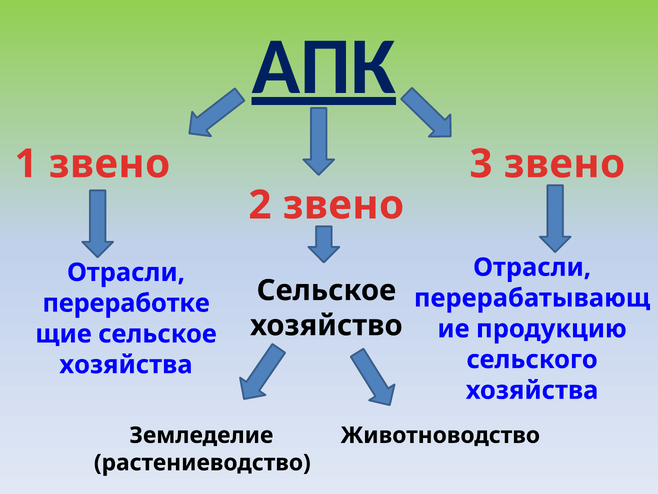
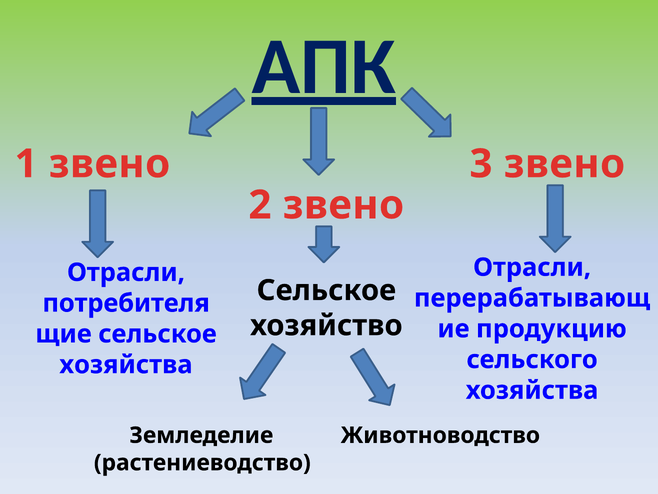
переработке: переработке -> потребителя
